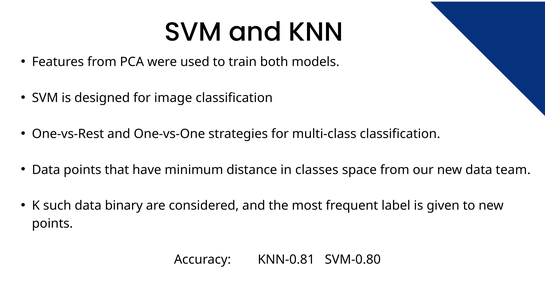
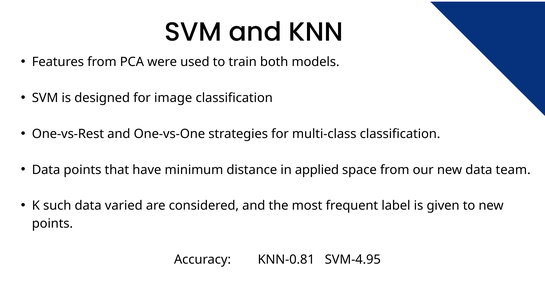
classes: classes -> applied
binary: binary -> varied
SVM-0.80: SVM-0.80 -> SVM-4.95
